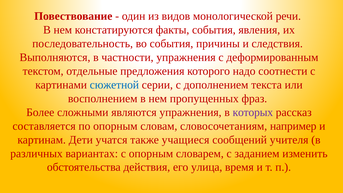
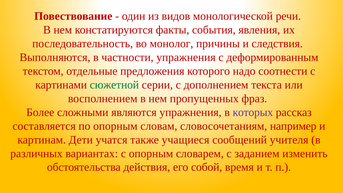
во события: события -> монолог
сюжетной colour: blue -> green
улица: улица -> собой
